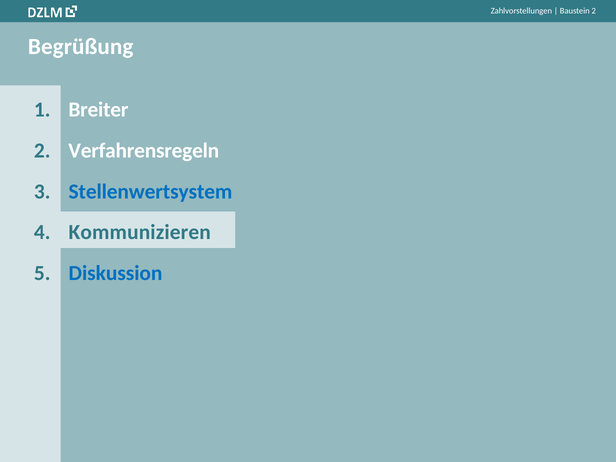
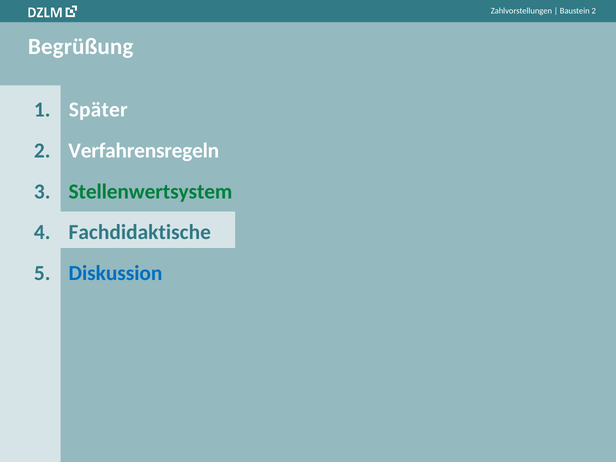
Breiter: Breiter -> Später
Stellenwertsystem colour: blue -> green
Kommunizieren: Kommunizieren -> Fachdidaktische
